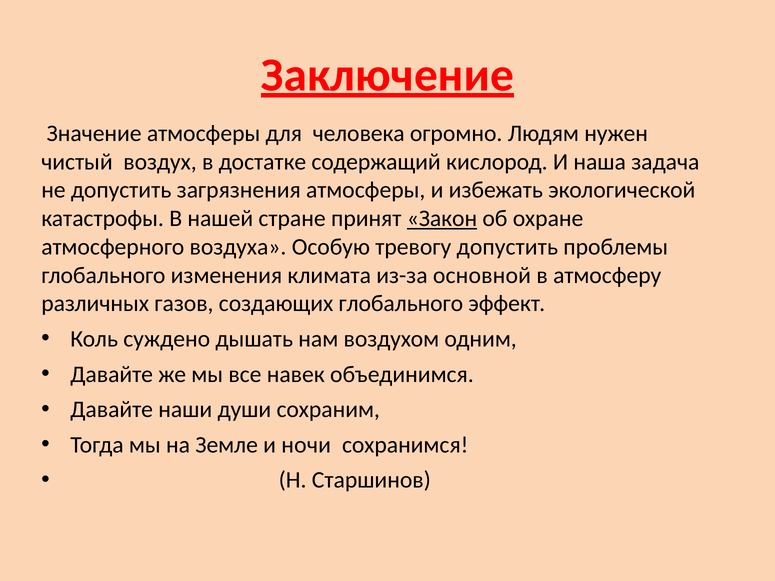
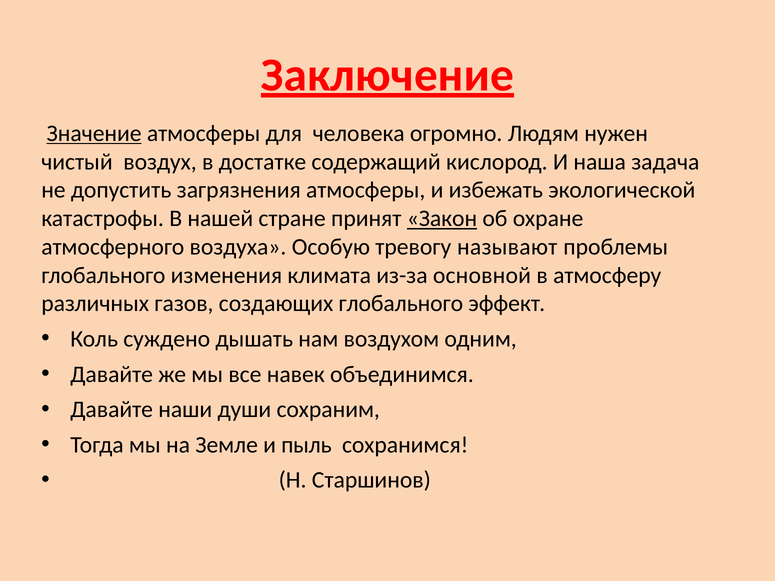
Значение underline: none -> present
тревогу допустить: допустить -> называют
ночи: ночи -> пыль
